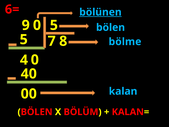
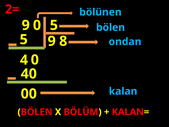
6=: 6= -> 2=
bölünen underline: present -> none
7 at (52, 41): 7 -> 9
bölme: bölme -> ondan
